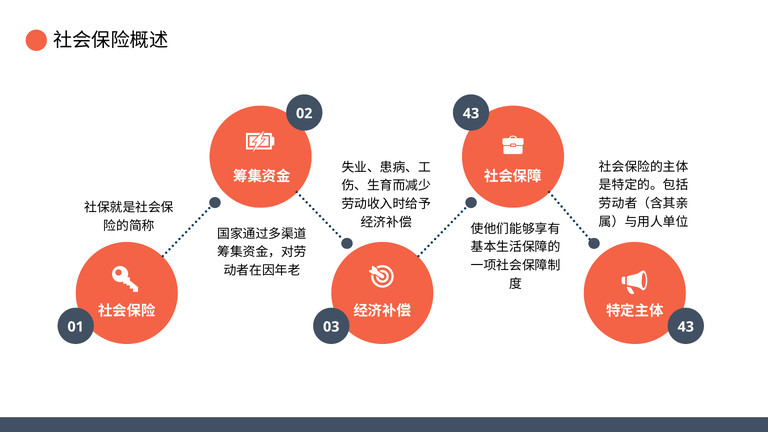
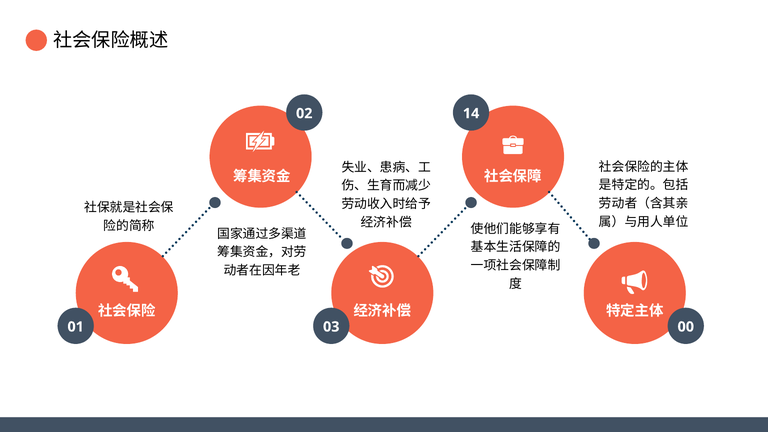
02 43: 43 -> 14
03 43: 43 -> 00
